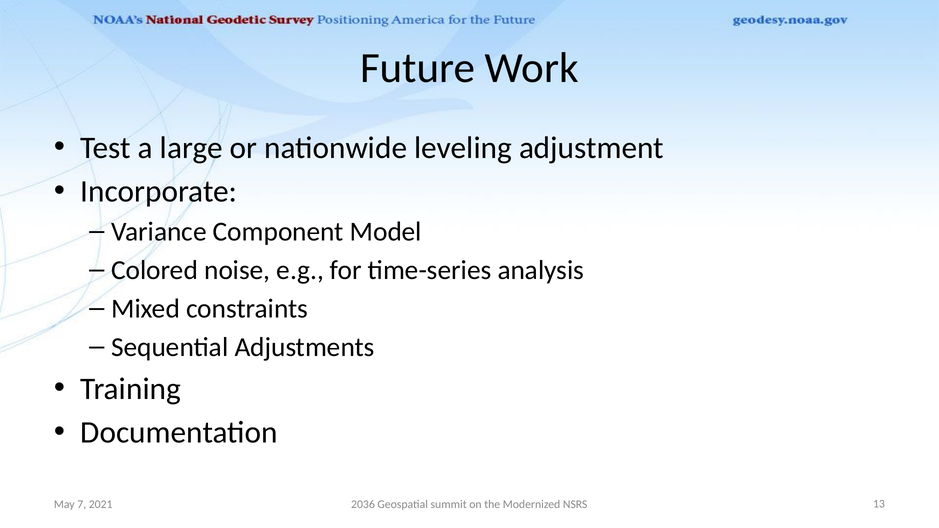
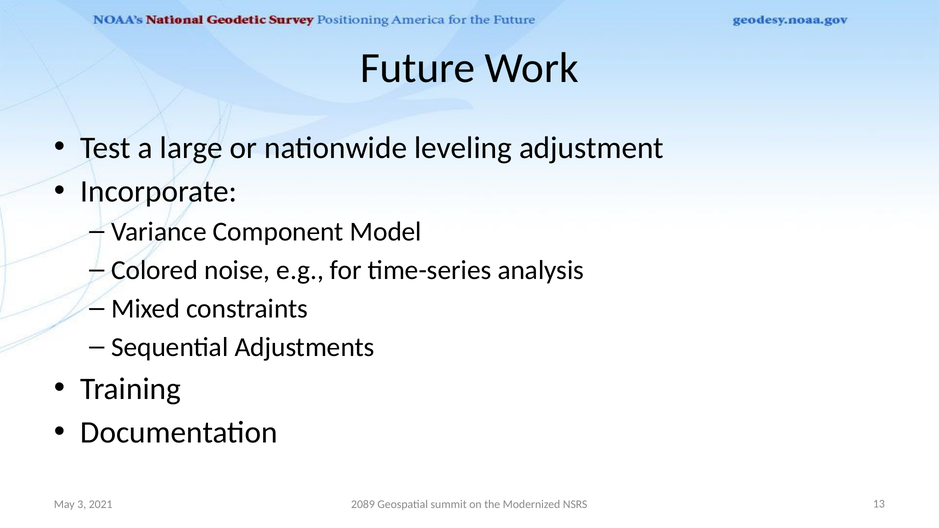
7: 7 -> 3
2036: 2036 -> 2089
